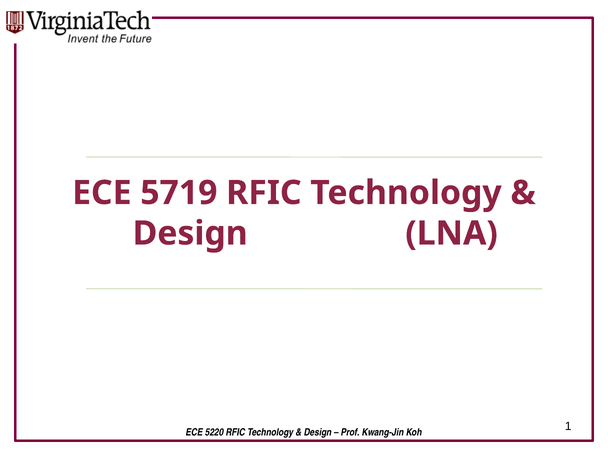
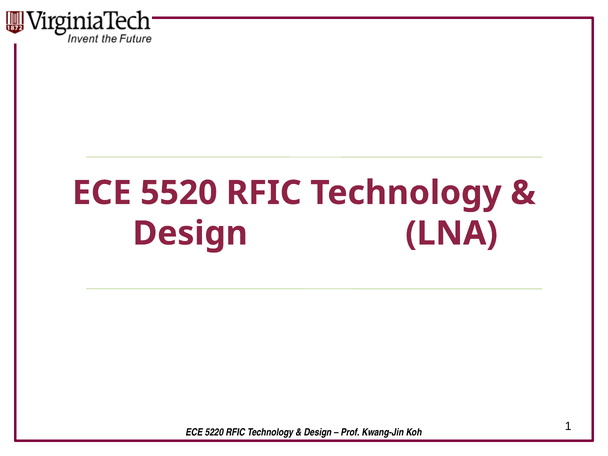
5719: 5719 -> 5520
